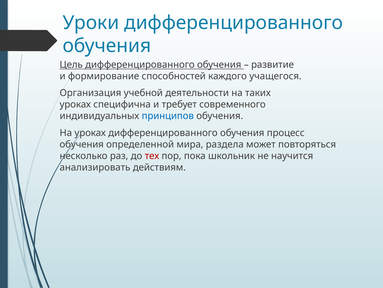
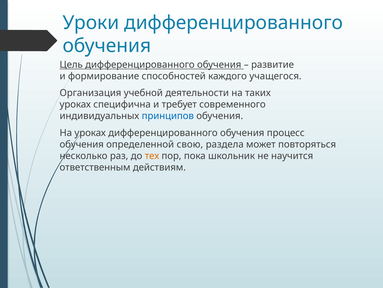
мира: мира -> свою
тех colour: red -> orange
анализировать: анализировать -> ответственным
